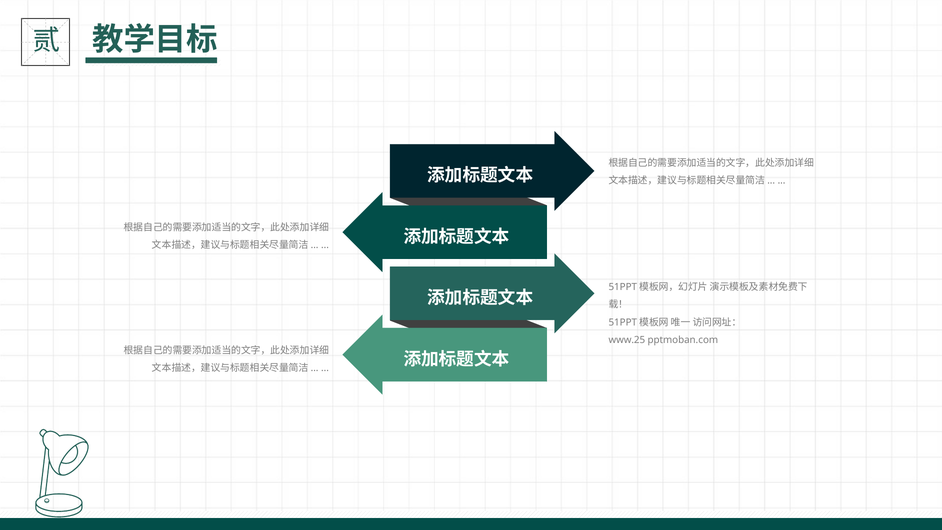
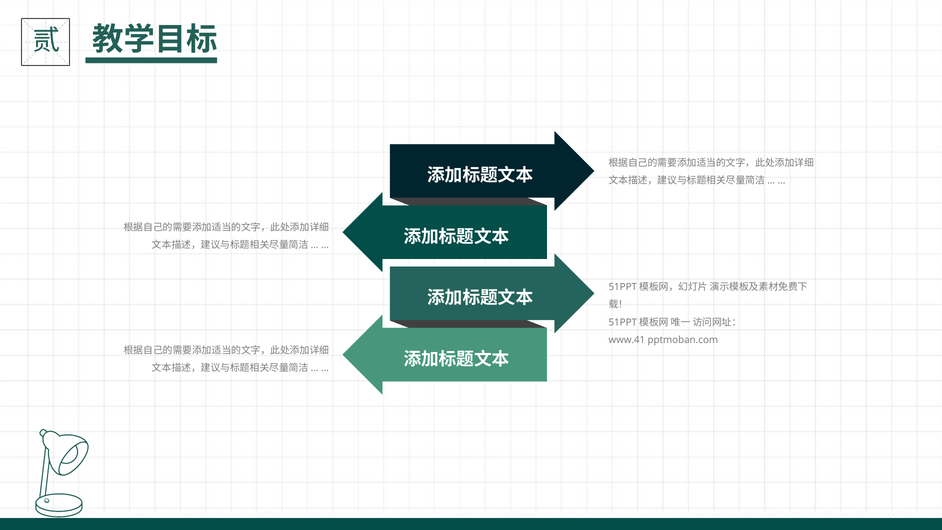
www.25: www.25 -> www.41
